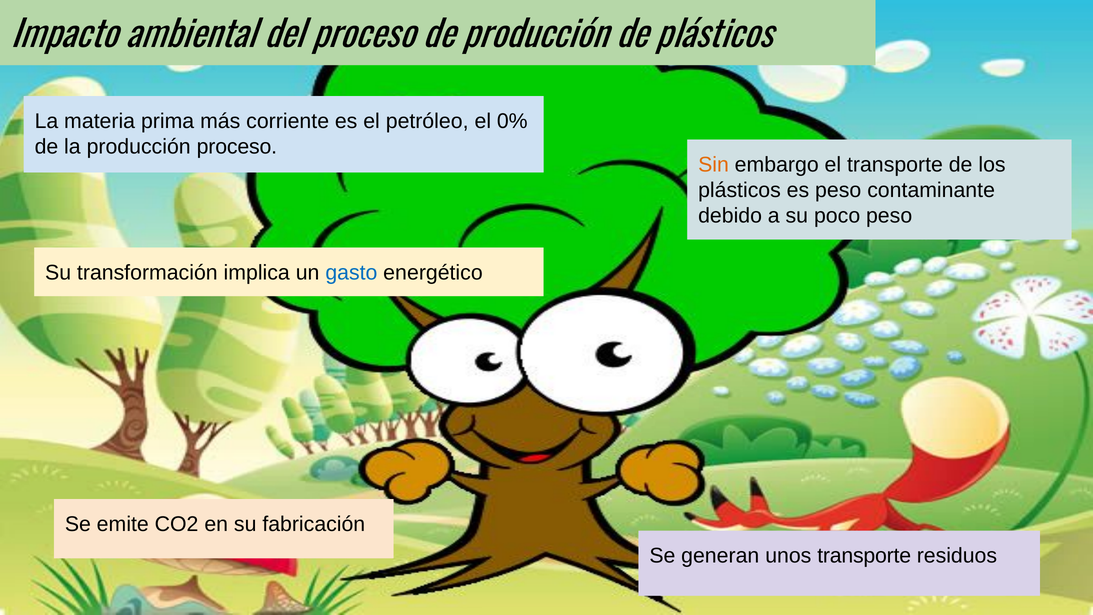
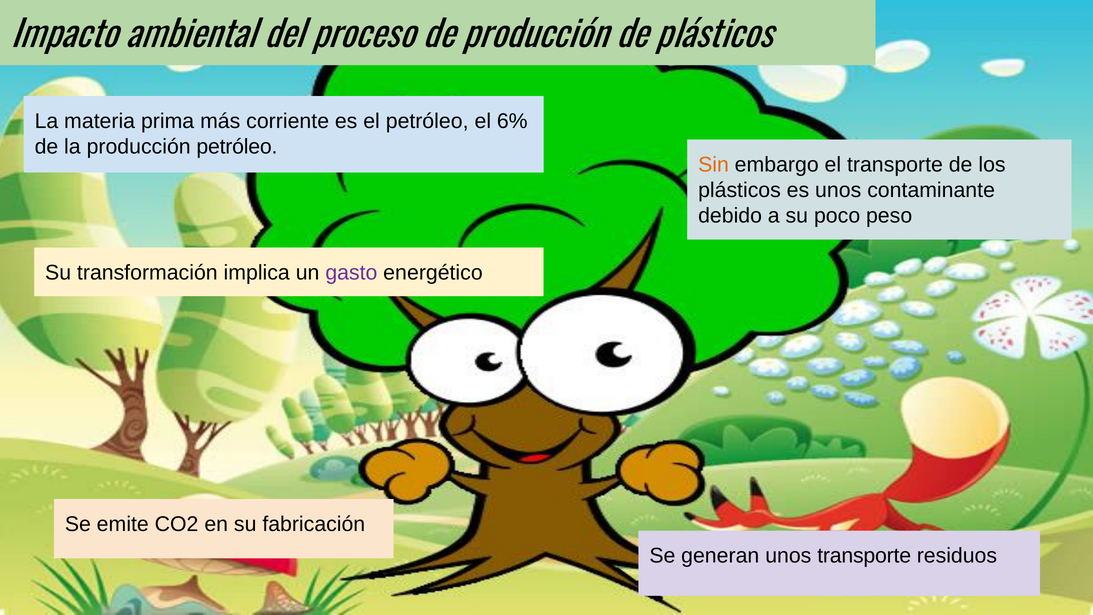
0%: 0% -> 6%
producción proceso: proceso -> petróleo
es peso: peso -> unos
gasto colour: blue -> purple
